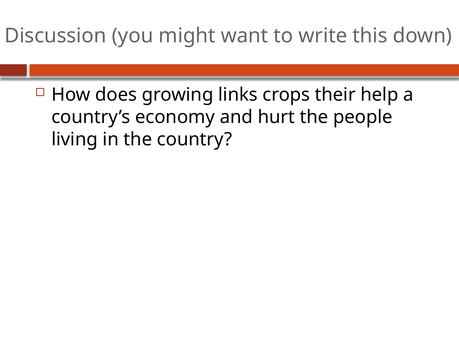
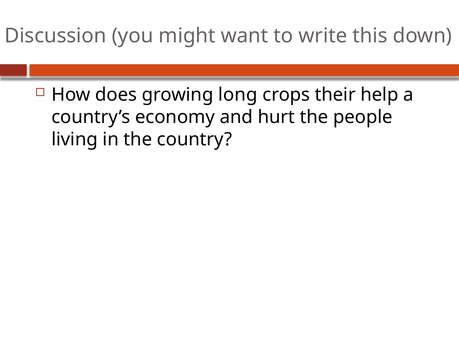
links: links -> long
